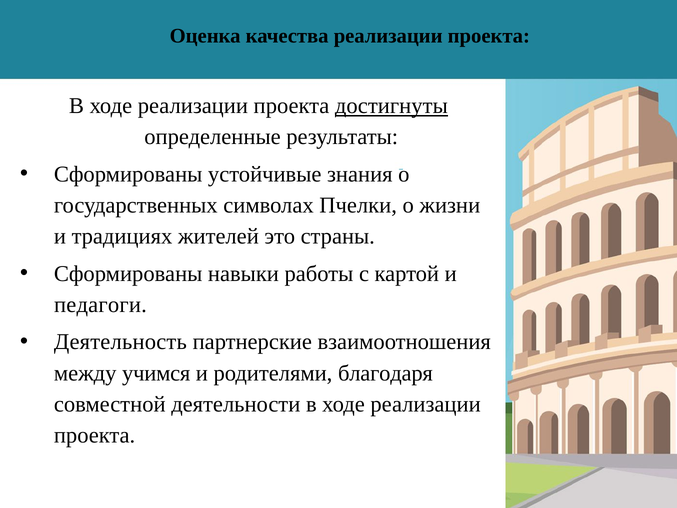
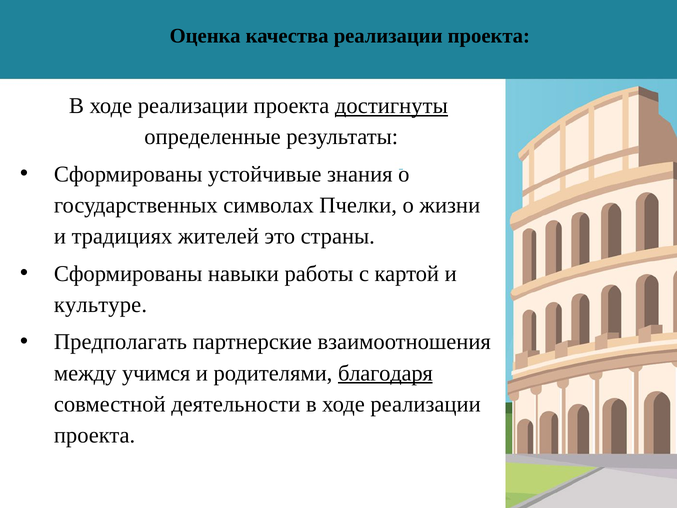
педагоги: педагоги -> культуре
Деятельность: Деятельность -> Предполагать
благодаря underline: none -> present
